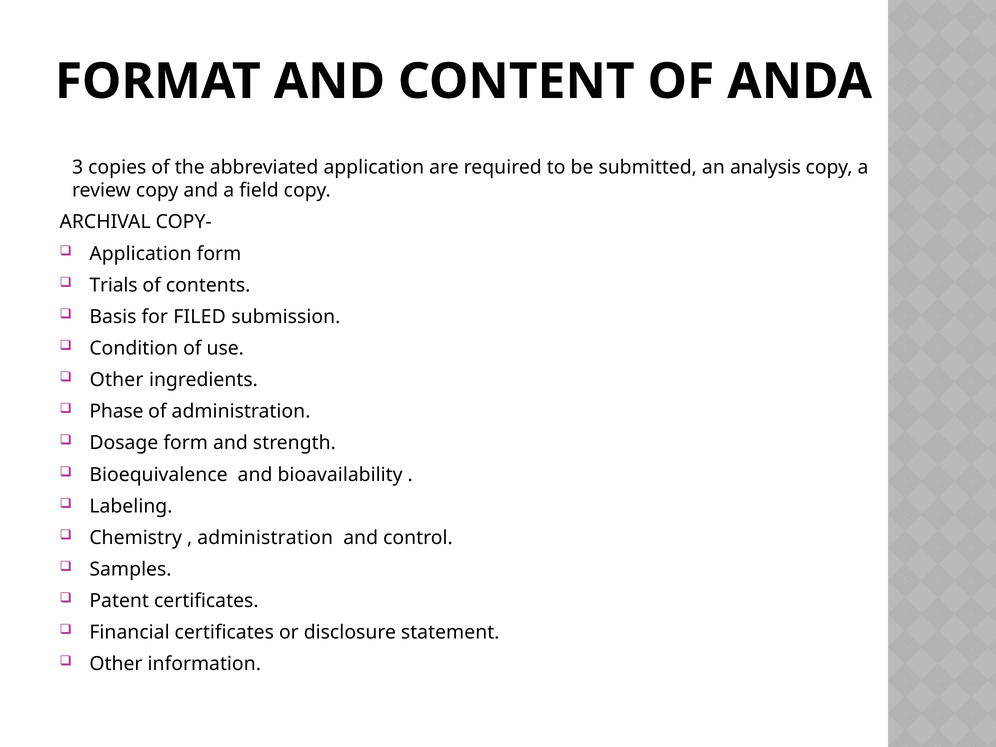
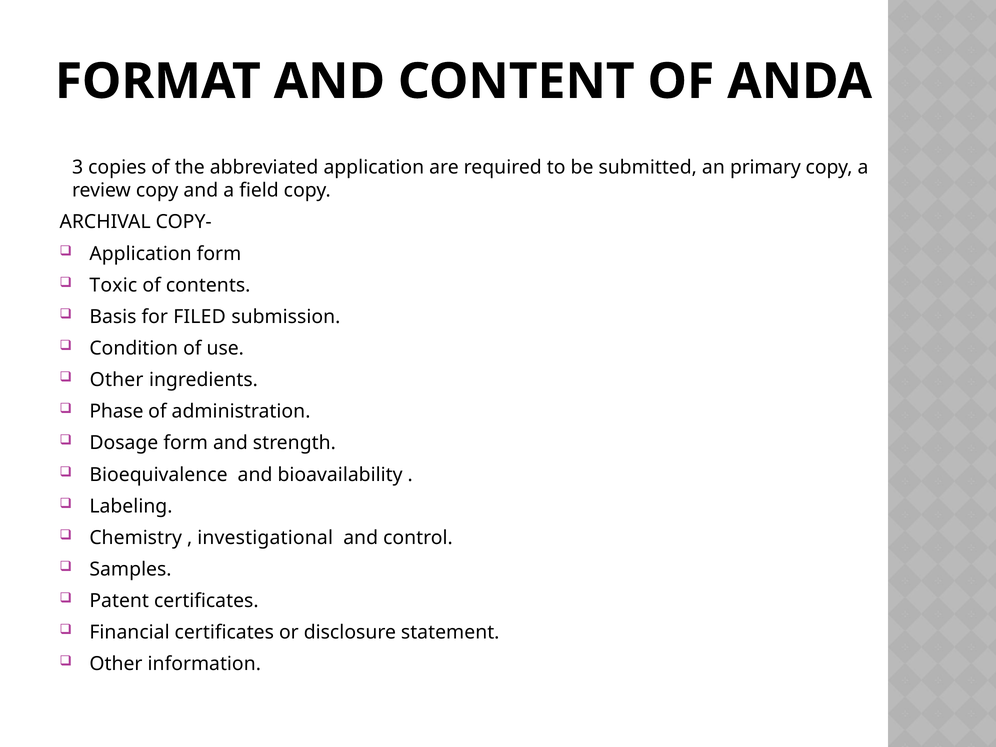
analysis: analysis -> primary
Trials: Trials -> Toxic
administration at (265, 538): administration -> investigational
